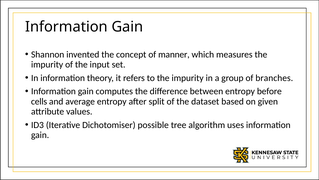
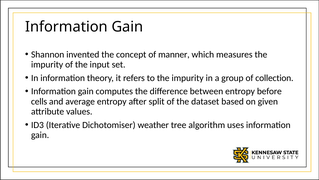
branches: branches -> collection
possible: possible -> weather
